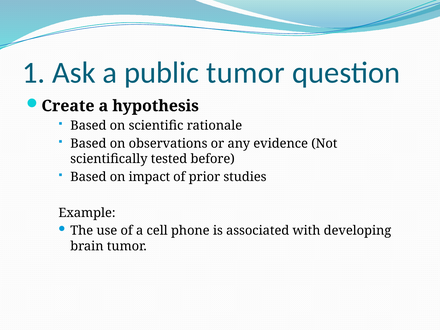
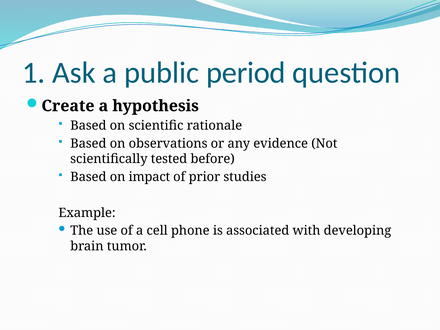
public tumor: tumor -> period
